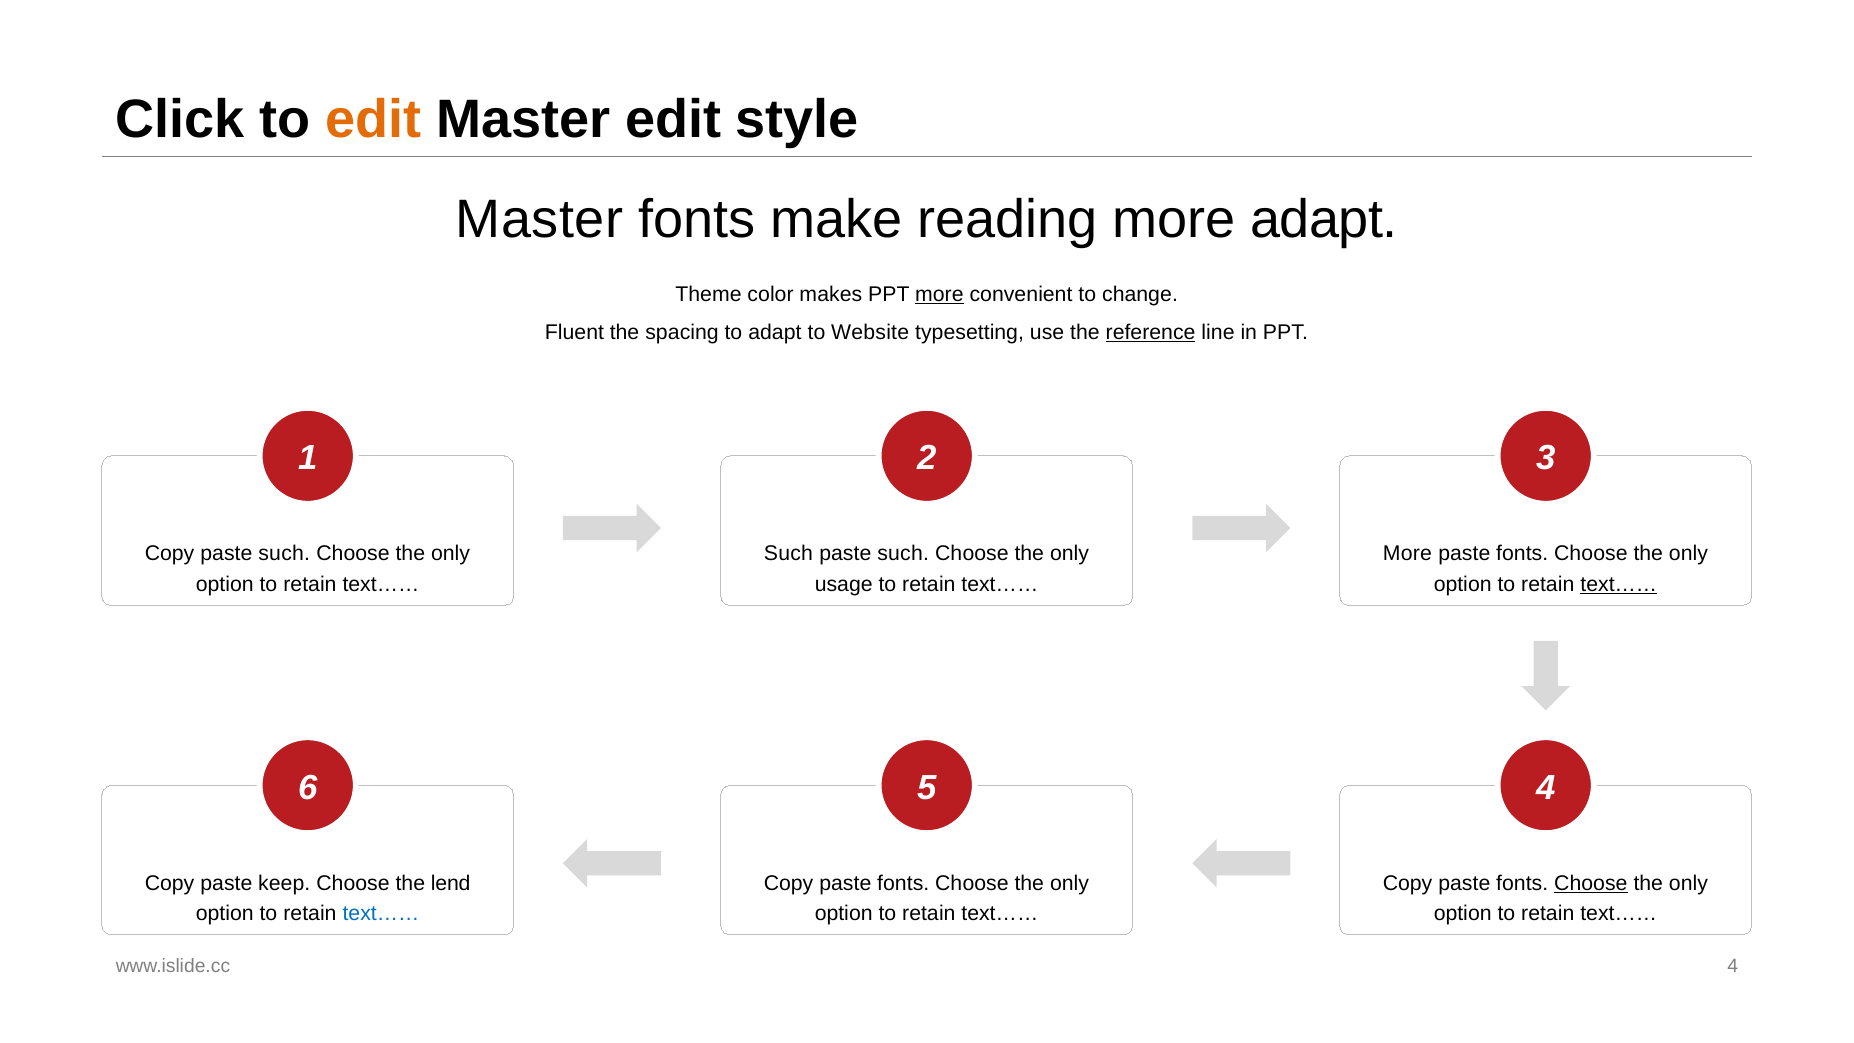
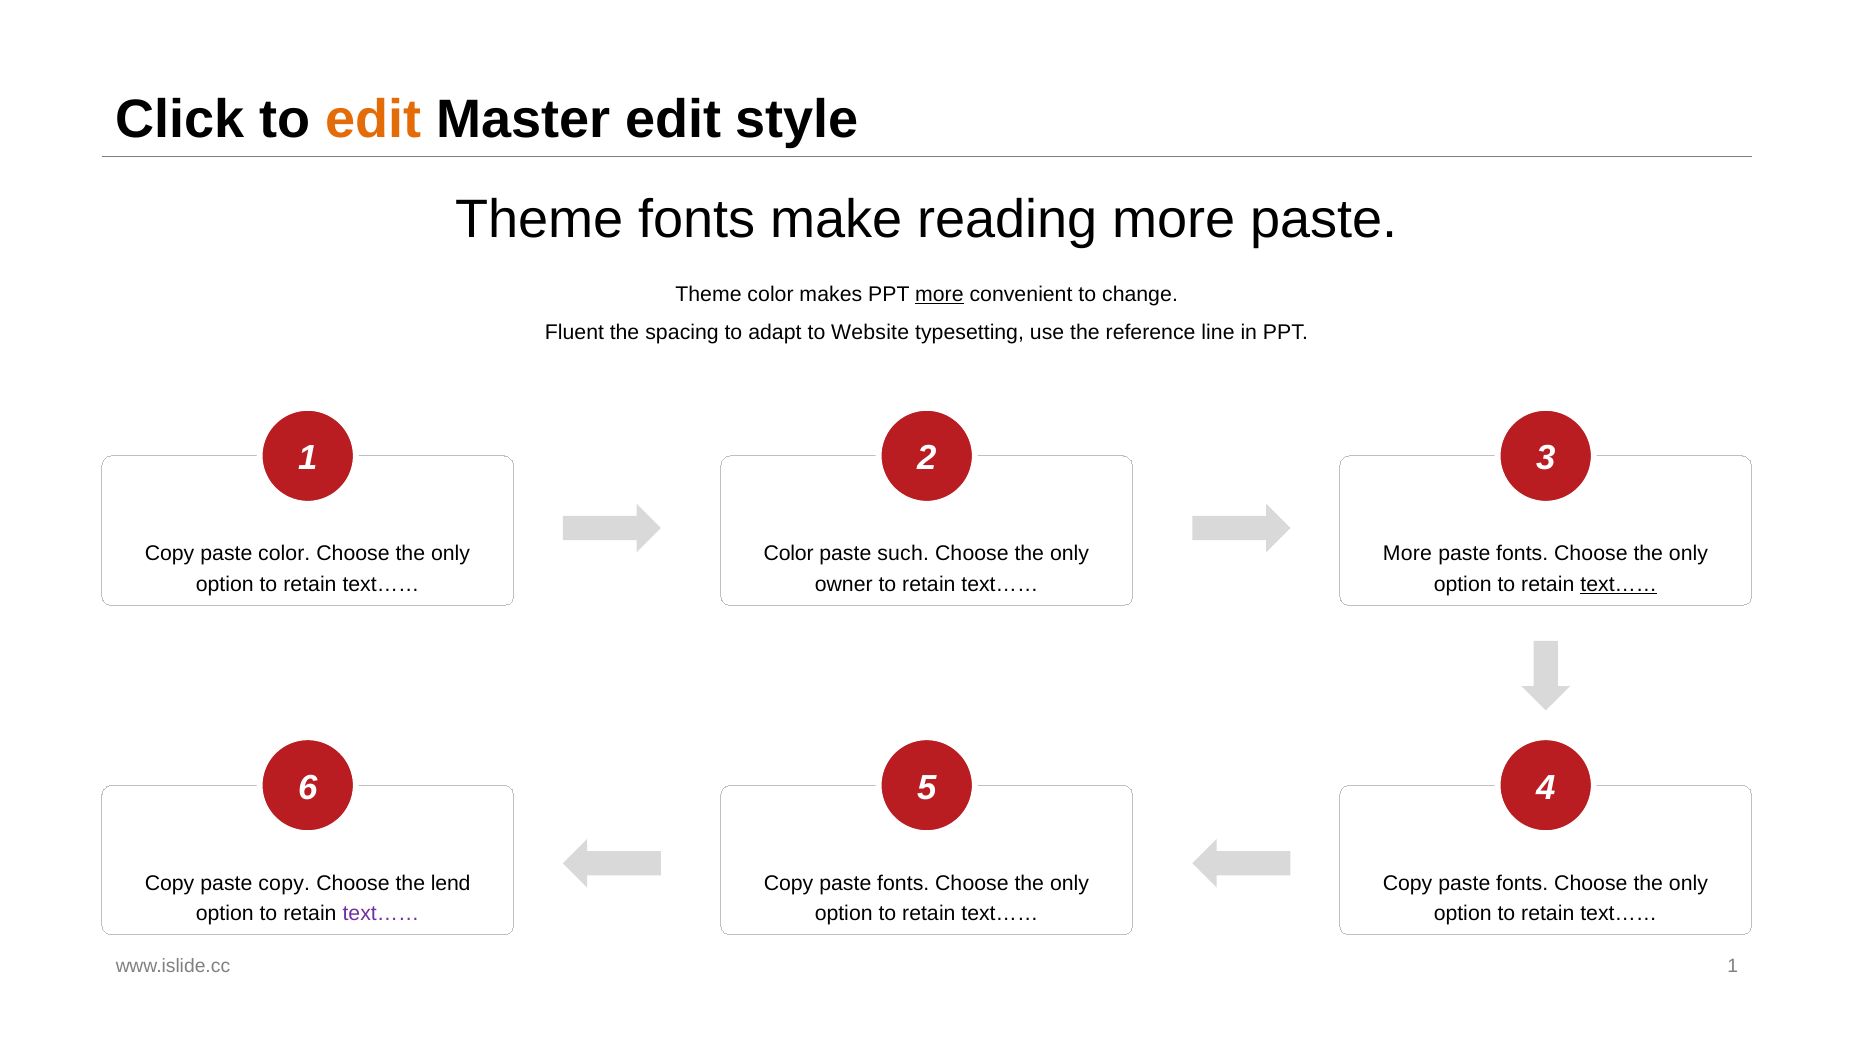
Master at (540, 220): Master -> Theme
reading more adapt: adapt -> paste
reference underline: present -> none
Copy paste such: such -> color
Such at (788, 554): Such -> Color
usage: usage -> owner
paste keep: keep -> copy
Choose at (1591, 883) underline: present -> none
text…… at (381, 914) colour: blue -> purple
www.islide.cc 4: 4 -> 1
